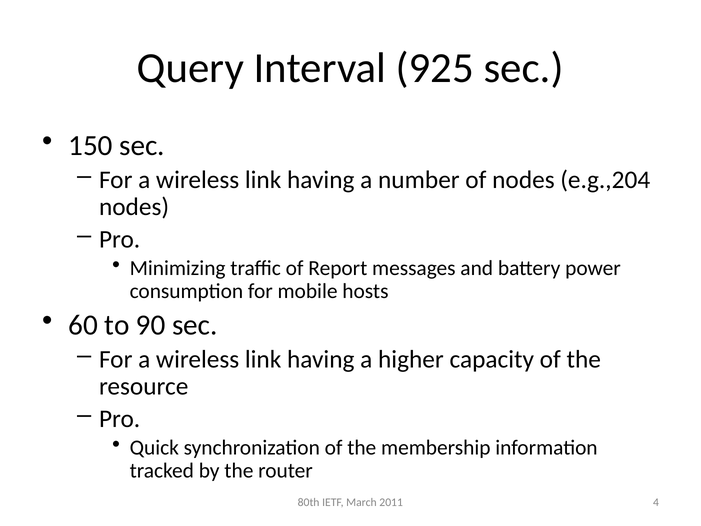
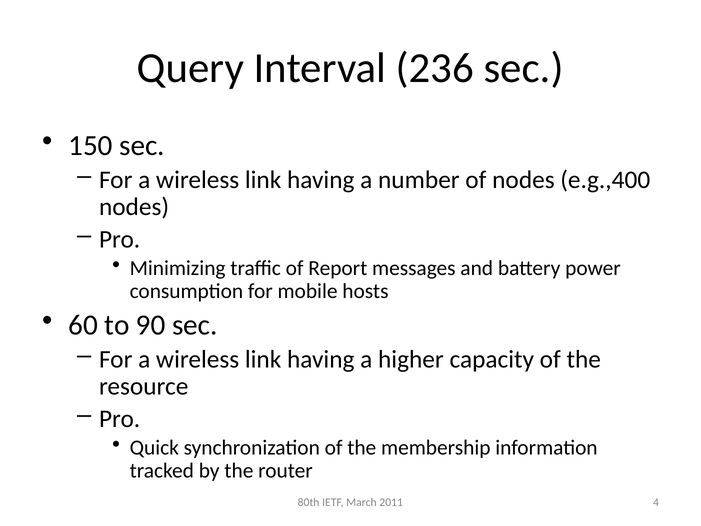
925: 925 -> 236
e.g.,204: e.g.,204 -> e.g.,400
